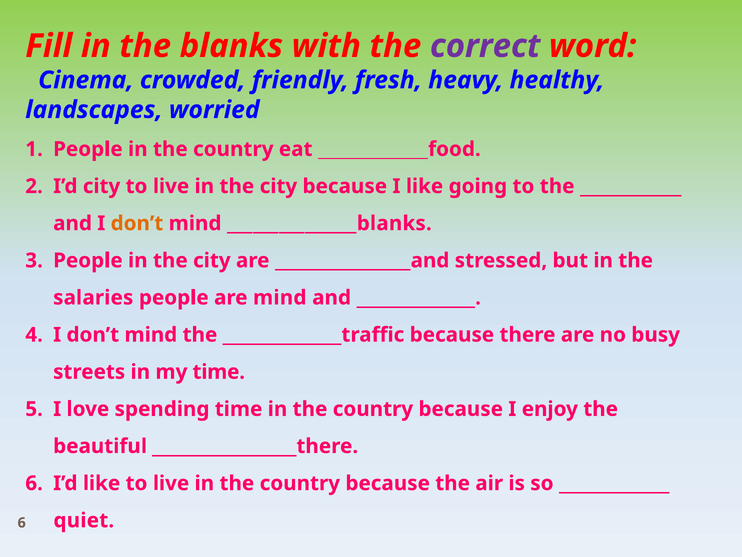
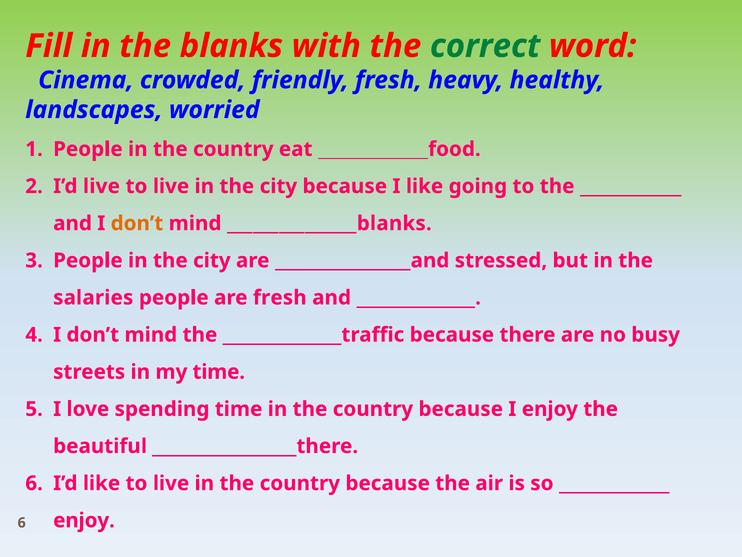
correct colour: purple -> green
I’d city: city -> live
are mind: mind -> fresh
quiet at (84, 520): quiet -> enjoy
